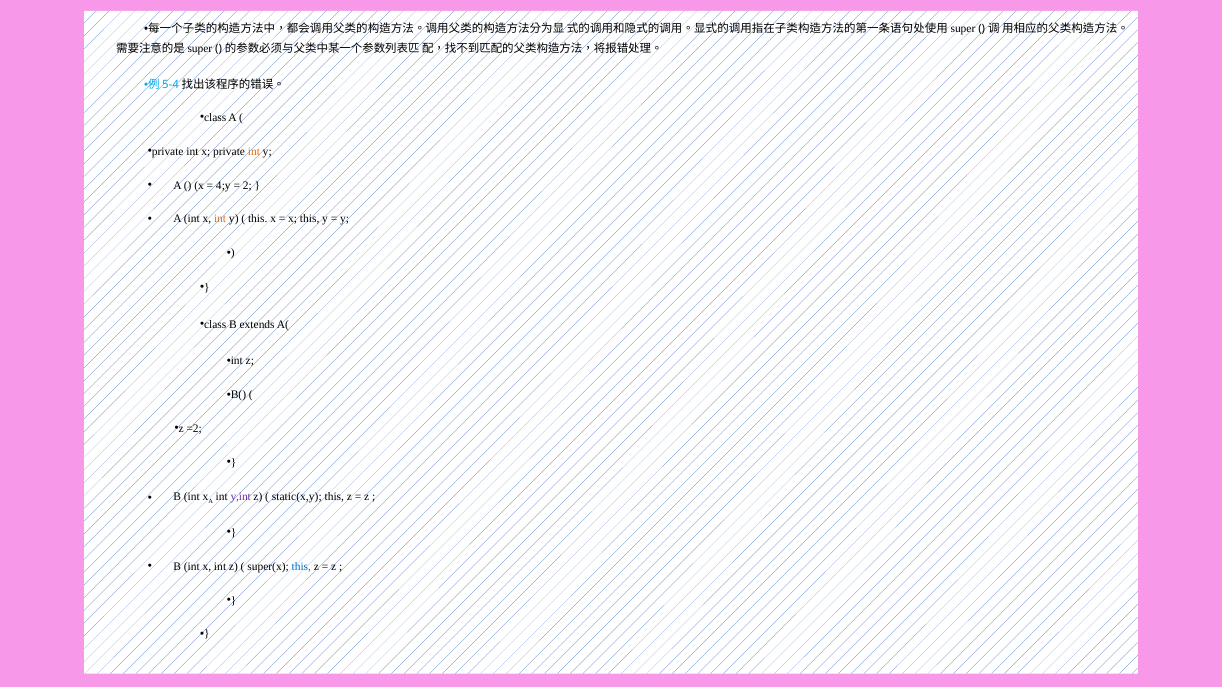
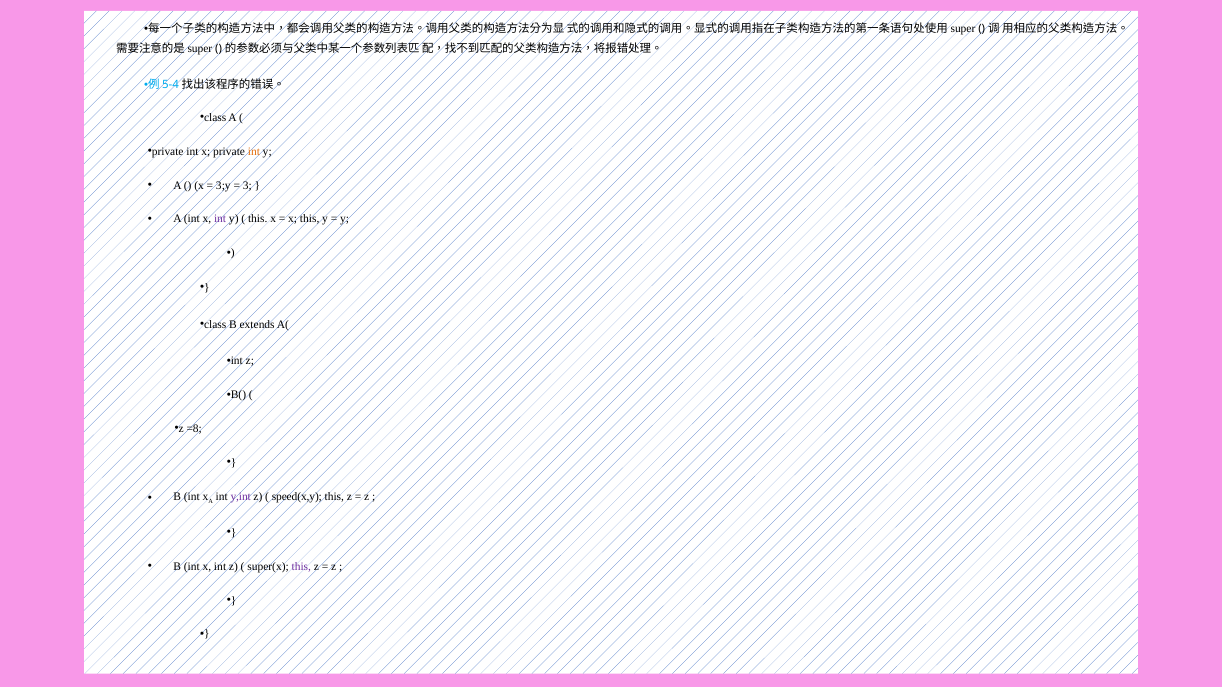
4;y: 4;y -> 3;y
2: 2 -> 3
int at (220, 219) colour: orange -> purple
=2: =2 -> =8
static(x,y: static(x,y -> speed(x,y
this at (301, 567) colour: blue -> purple
